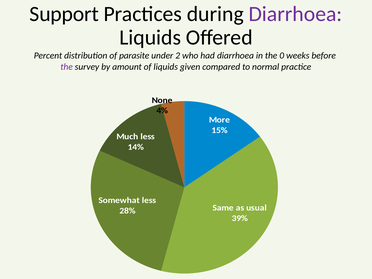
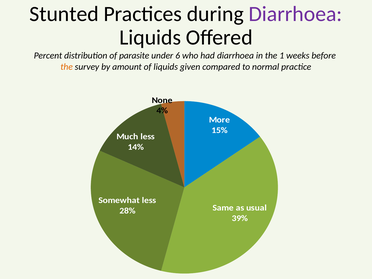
Support: Support -> Stunted
2: 2 -> 6
0: 0 -> 1
the at (67, 67) colour: purple -> orange
